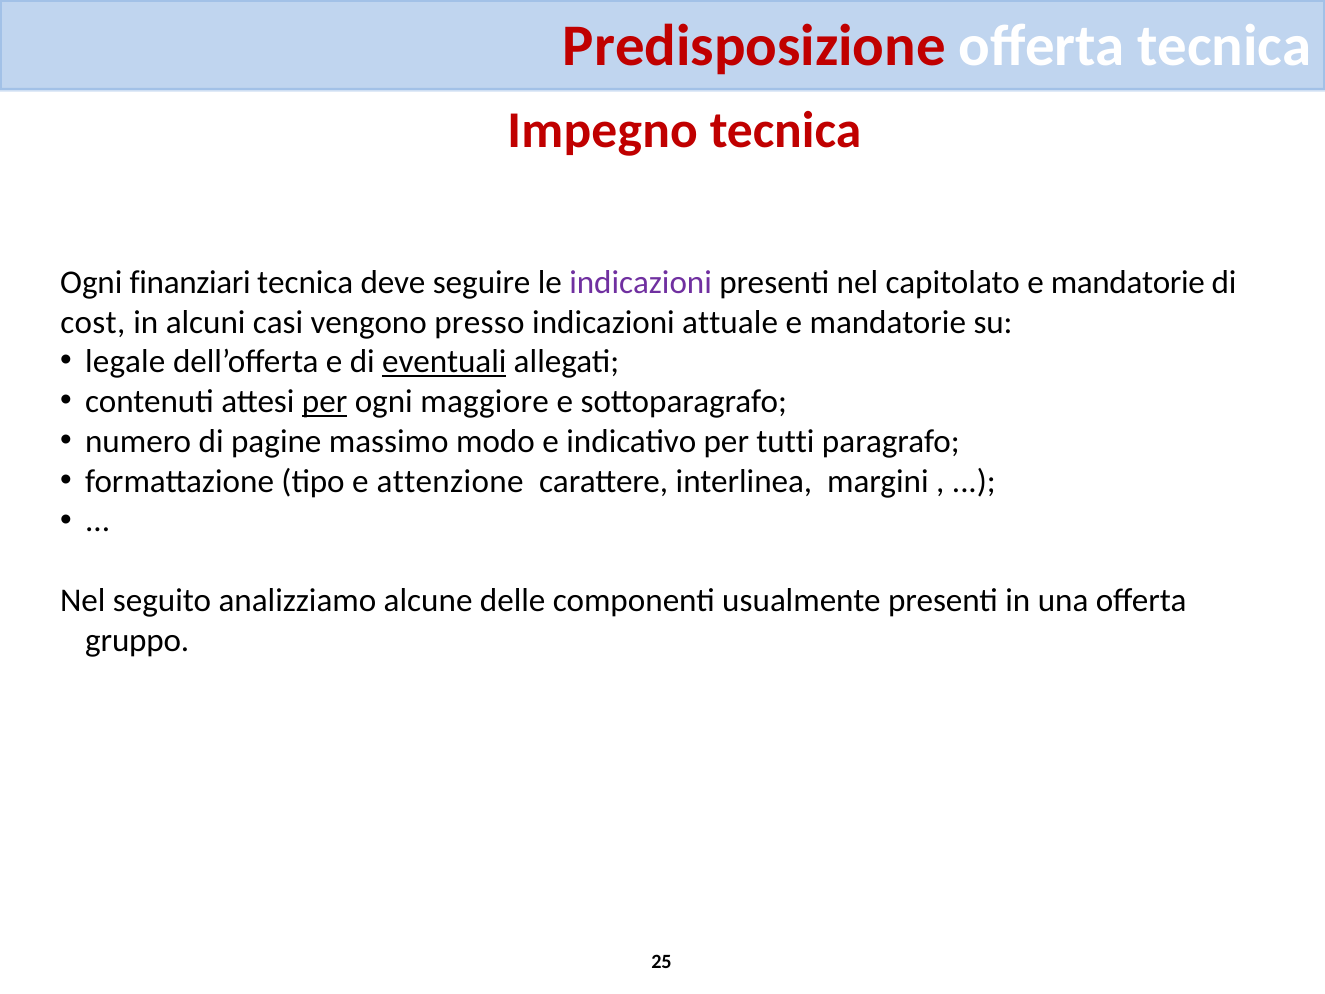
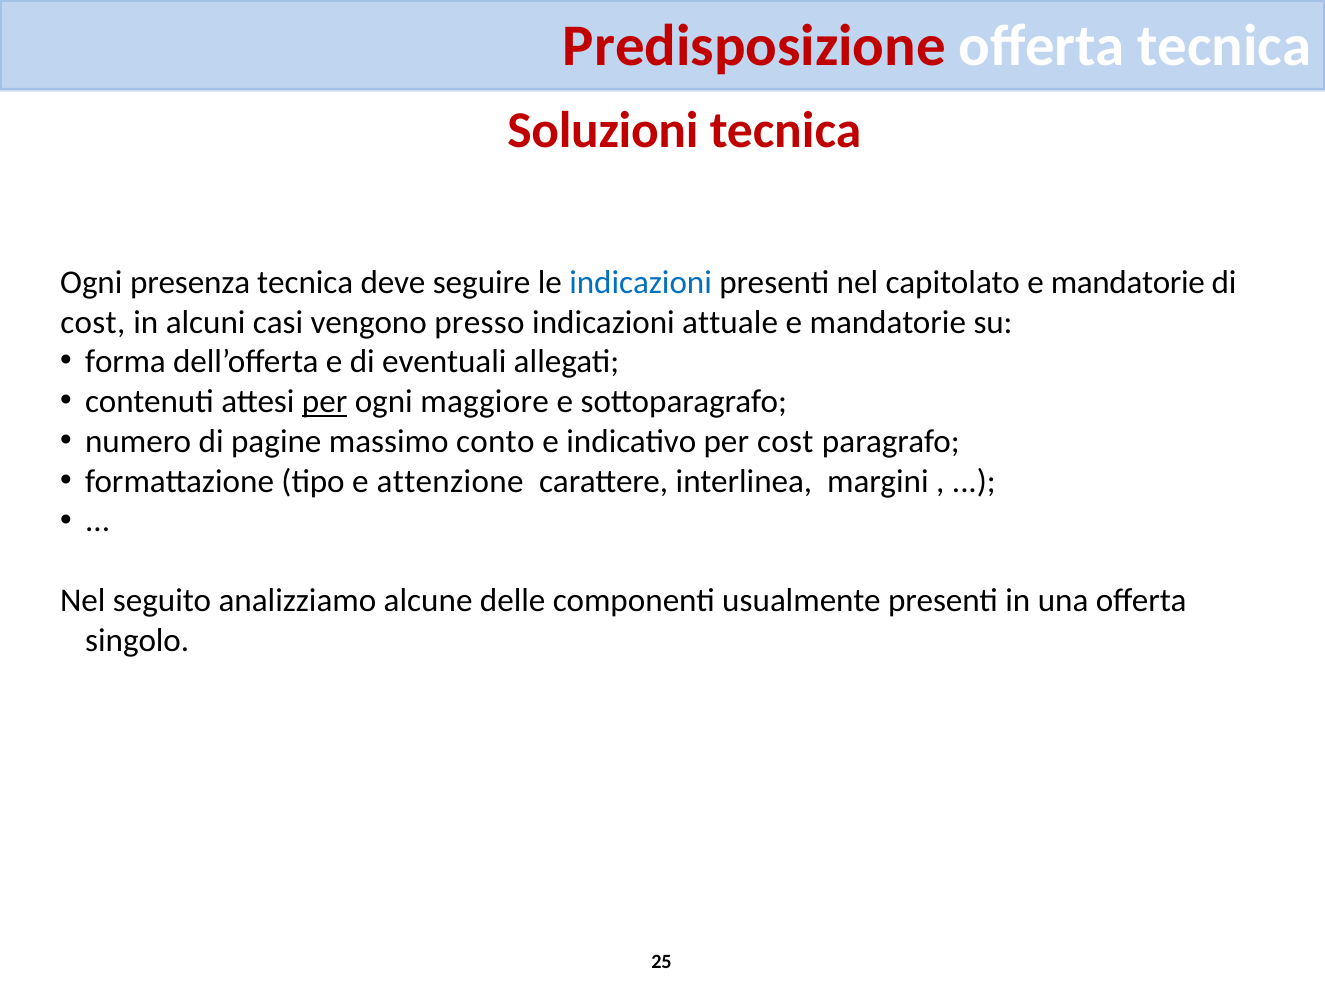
Impegno: Impegno -> Soluzioni
finanziari: finanziari -> presenza
indicazioni at (641, 282) colour: purple -> blue
legale: legale -> forma
eventuali underline: present -> none
modo: modo -> conto
per tutti: tutti -> cost
gruppo: gruppo -> singolo
